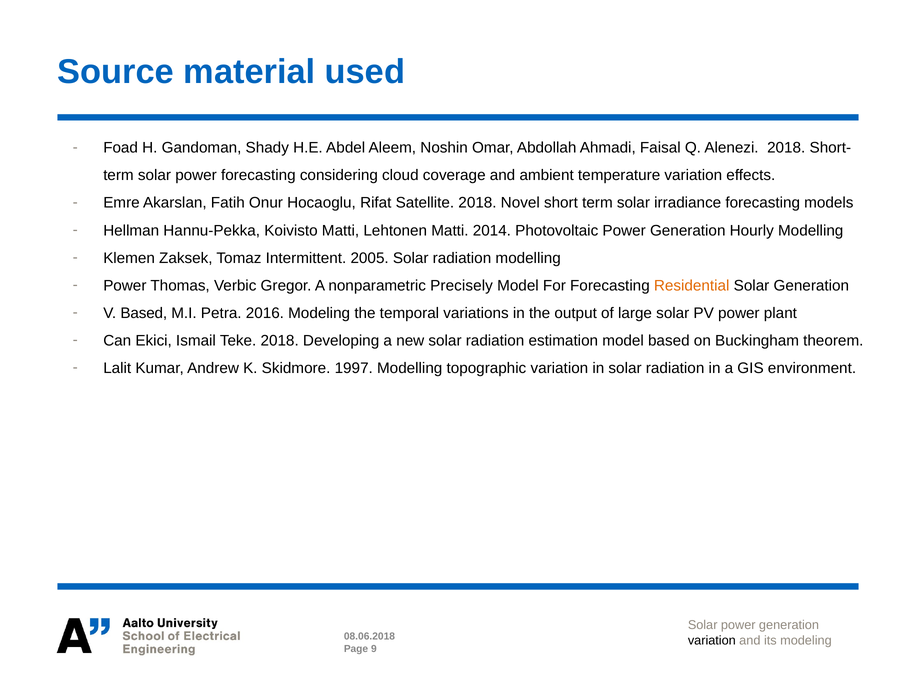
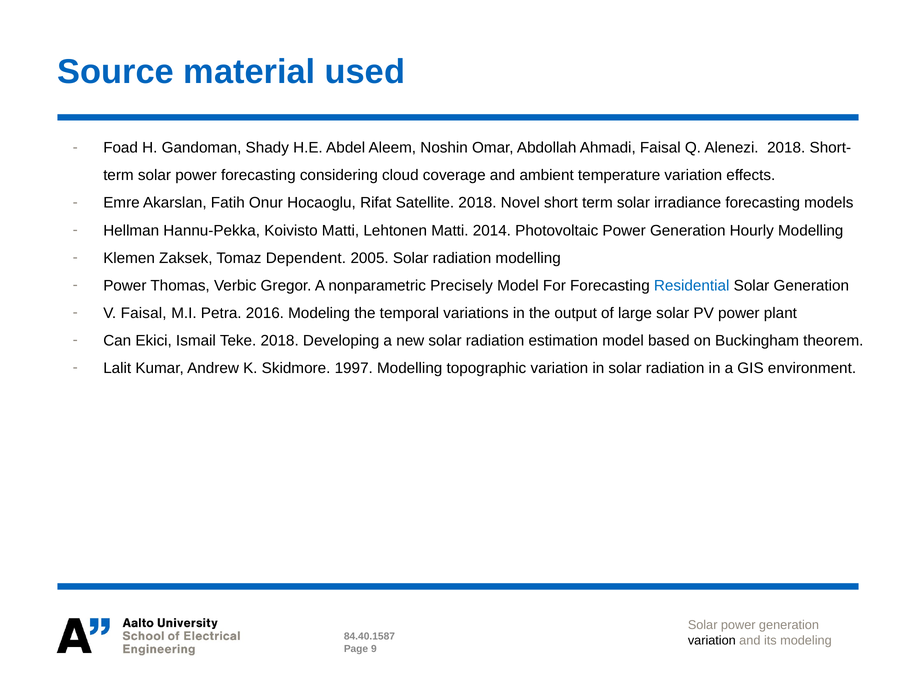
Intermittent: Intermittent -> Dependent
Residential colour: orange -> blue
V Based: Based -> Faisal
08.06.2018: 08.06.2018 -> 84.40.1587
